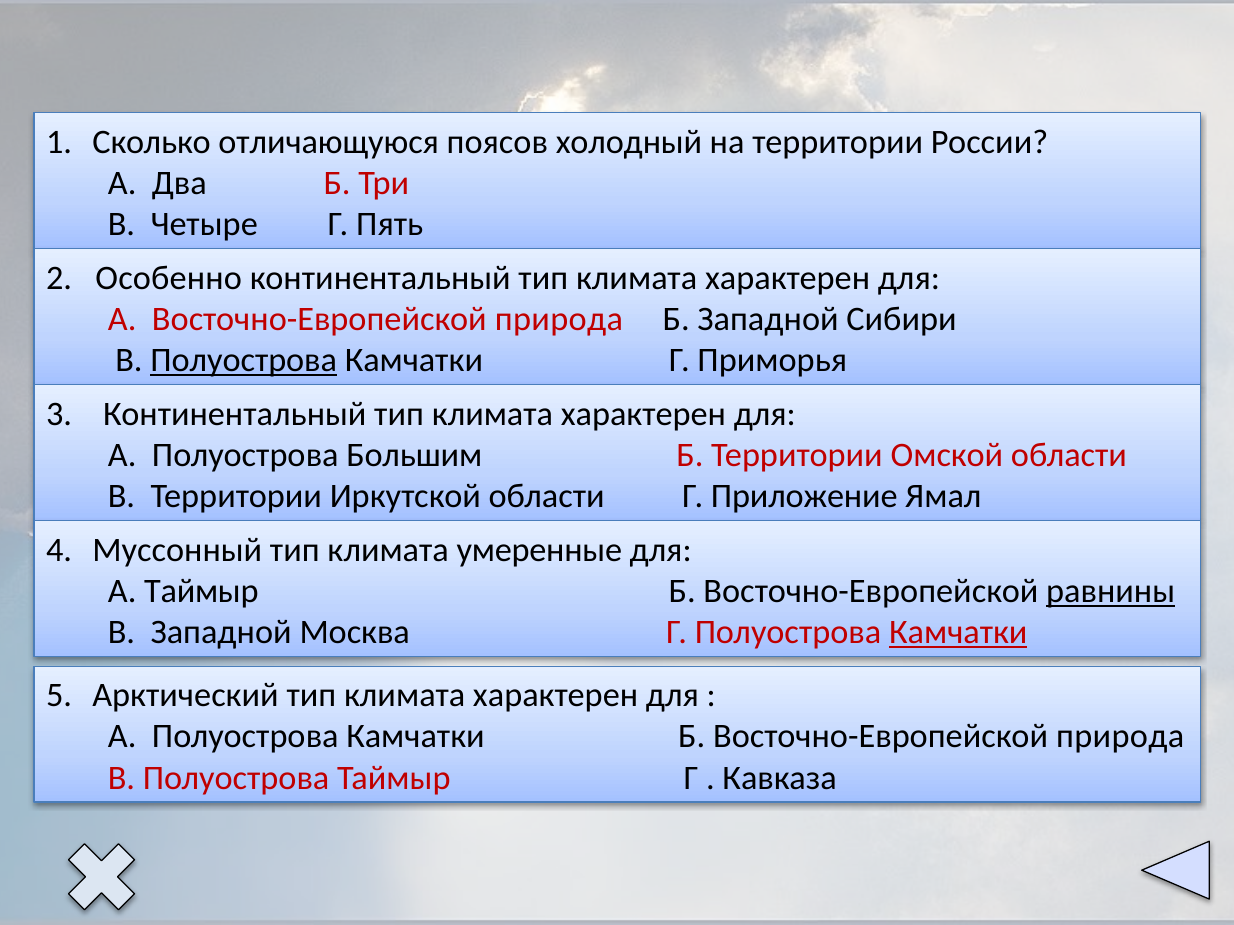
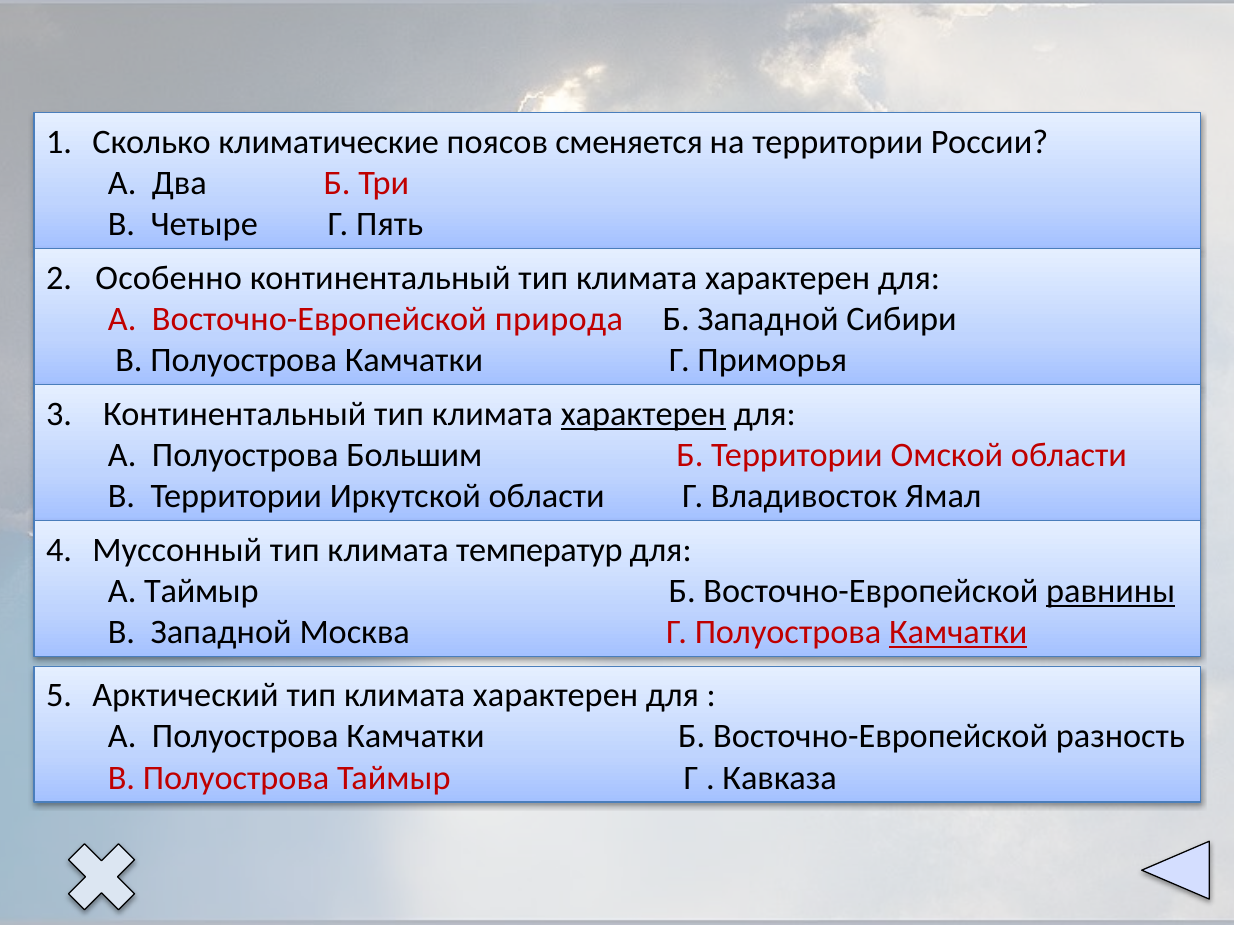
отличающуюся: отличающуюся -> климатические
холодный: холодный -> сменяется
Полуострова at (244, 360) underline: present -> none
характерен at (643, 414) underline: none -> present
Приложение: Приложение -> Владивосток
умеренные: умеренные -> температур
Б Восточно-Европейской природа: природа -> разность
